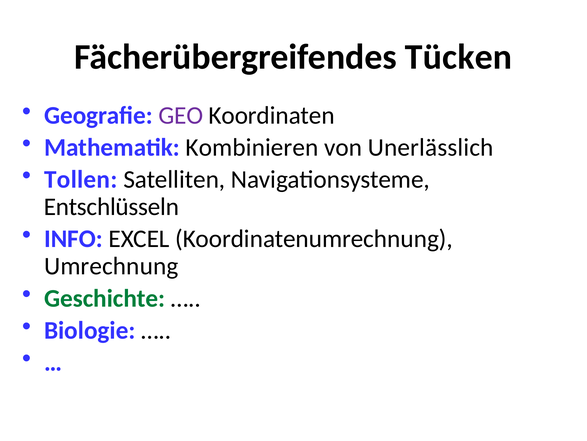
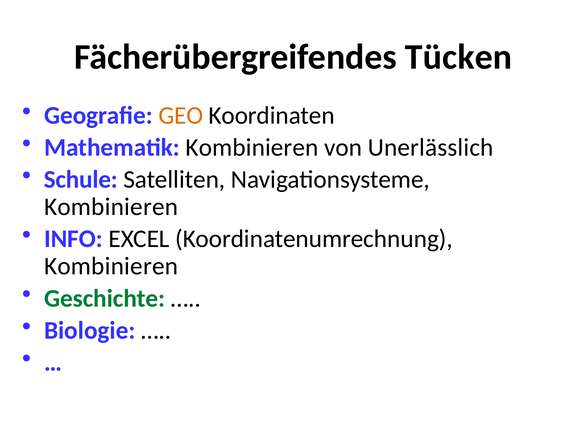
GEO colour: purple -> orange
Tollen: Tollen -> Schule
Entschlüsseln at (111, 207): Entschlüsseln -> Kombinieren
Umrechnung at (111, 266): Umrechnung -> Kombinieren
